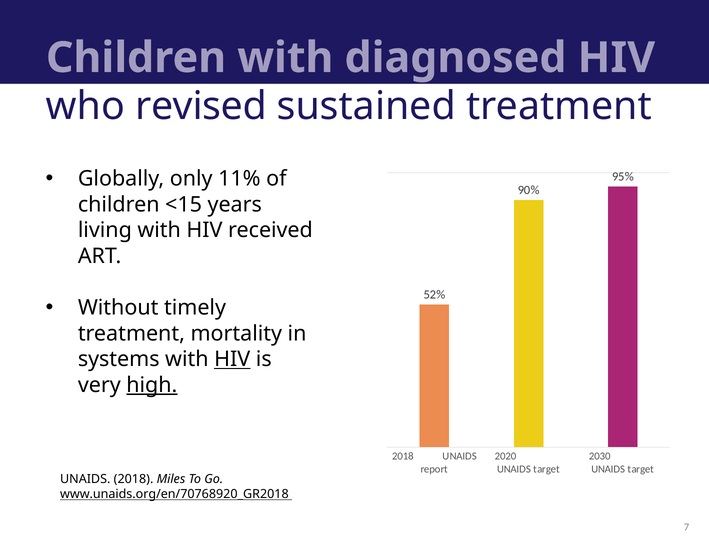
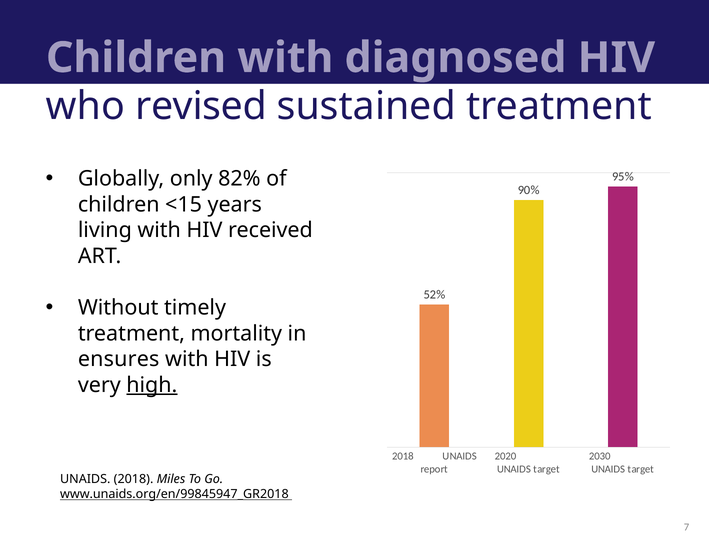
11%: 11% -> 82%
systems: systems -> ensures
HIV at (232, 359) underline: present -> none
www.unaids.org/en/70768920_GR2018: www.unaids.org/en/70768920_GR2018 -> www.unaids.org/en/99845947_GR2018
